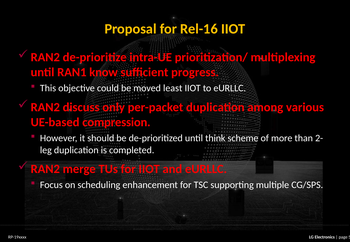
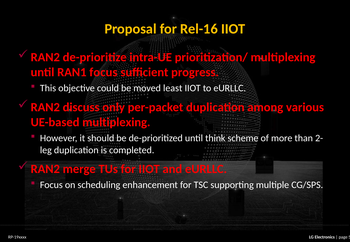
RAN1 know: know -> focus
UE-based compression: compression -> multiplexing
